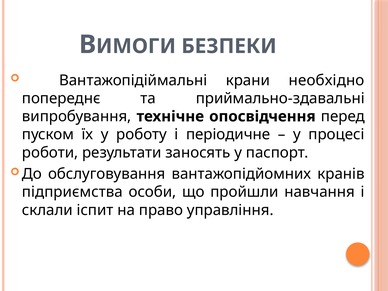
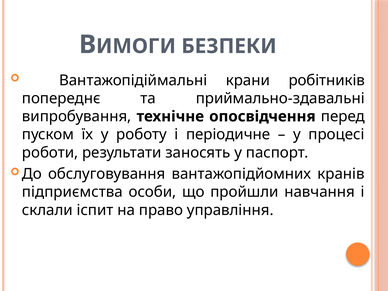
необхідно: необхідно -> робітників
